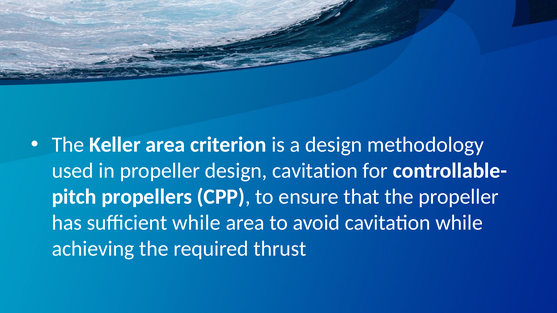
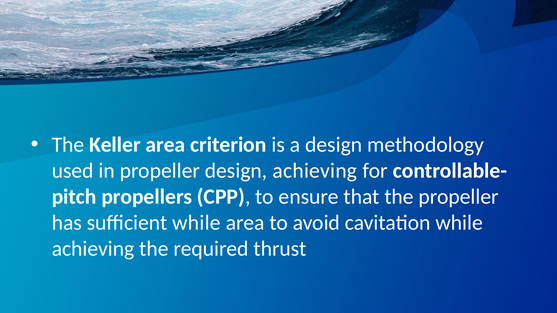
design cavitation: cavitation -> achieving
